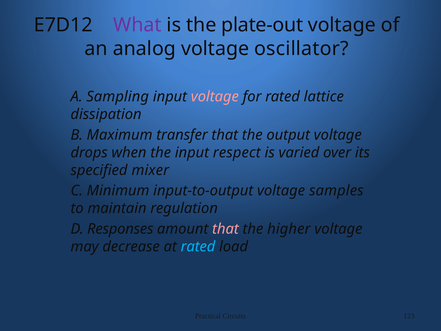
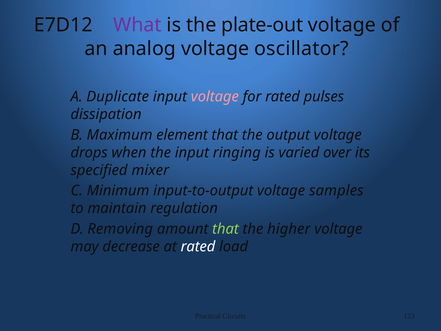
Sampling: Sampling -> Duplicate
lattice: lattice -> pulses
transfer: transfer -> element
respect: respect -> ringing
Responses: Responses -> Removing
that at (225, 229) colour: pink -> light green
rated at (198, 247) colour: light blue -> white
